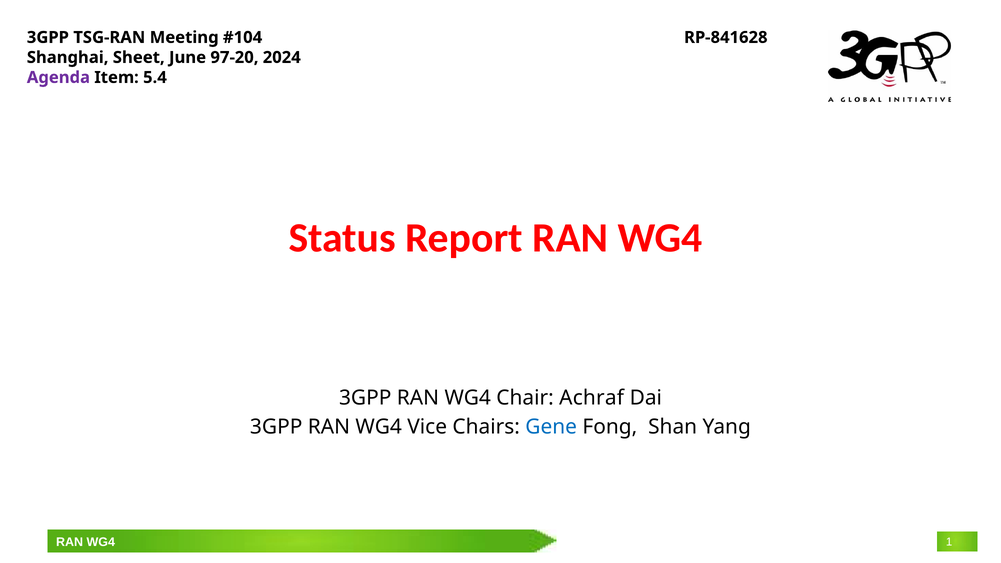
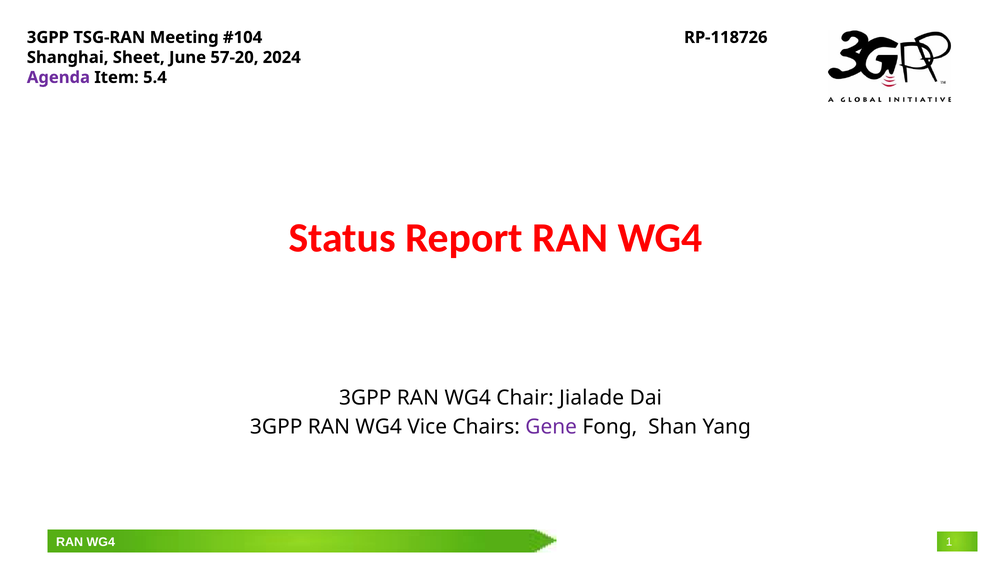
RP-841628: RP-841628 -> RP-118726
97-20: 97-20 -> 57-20
Achraf: Achraf -> Jialade
Gene colour: blue -> purple
